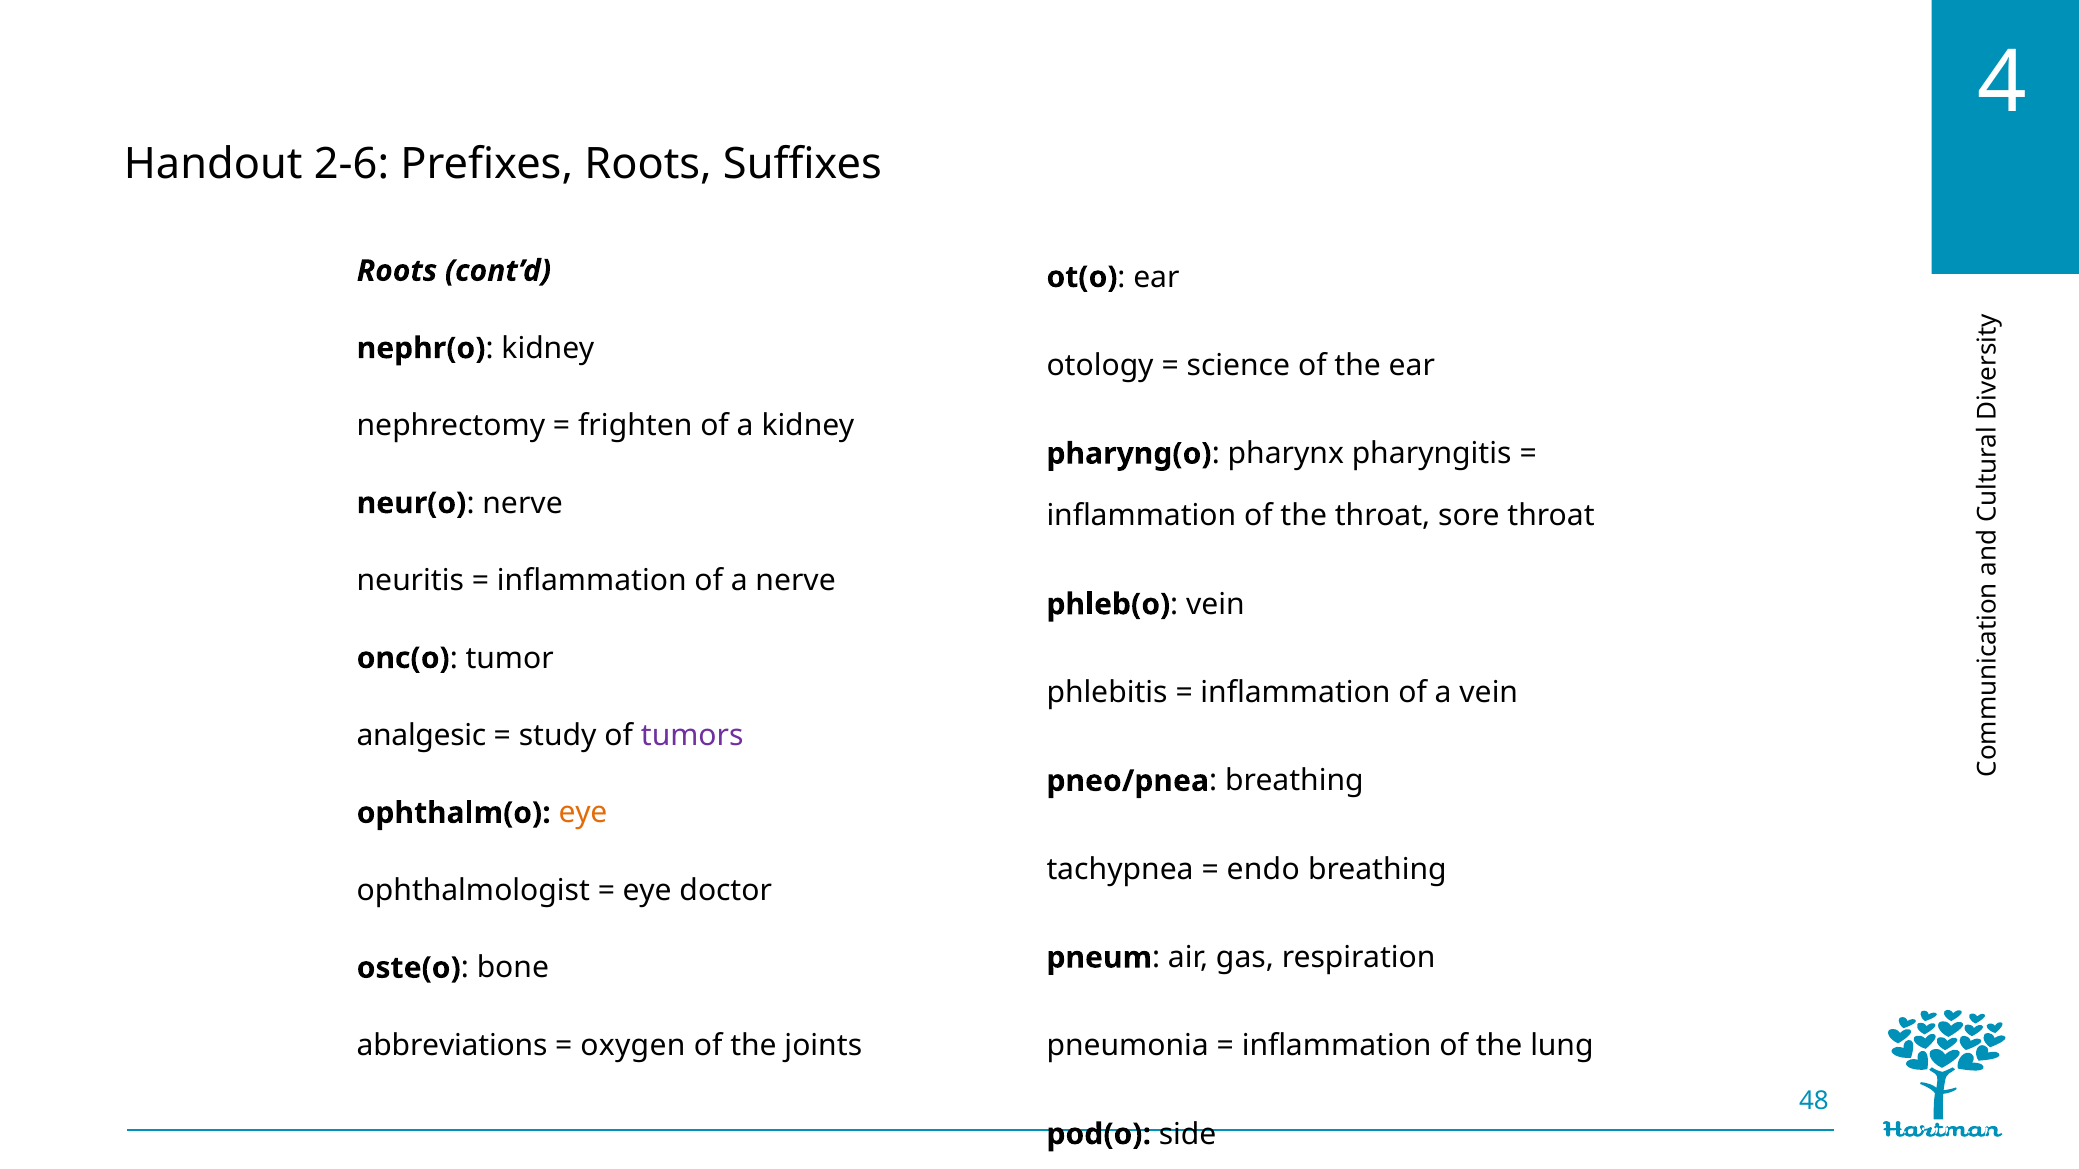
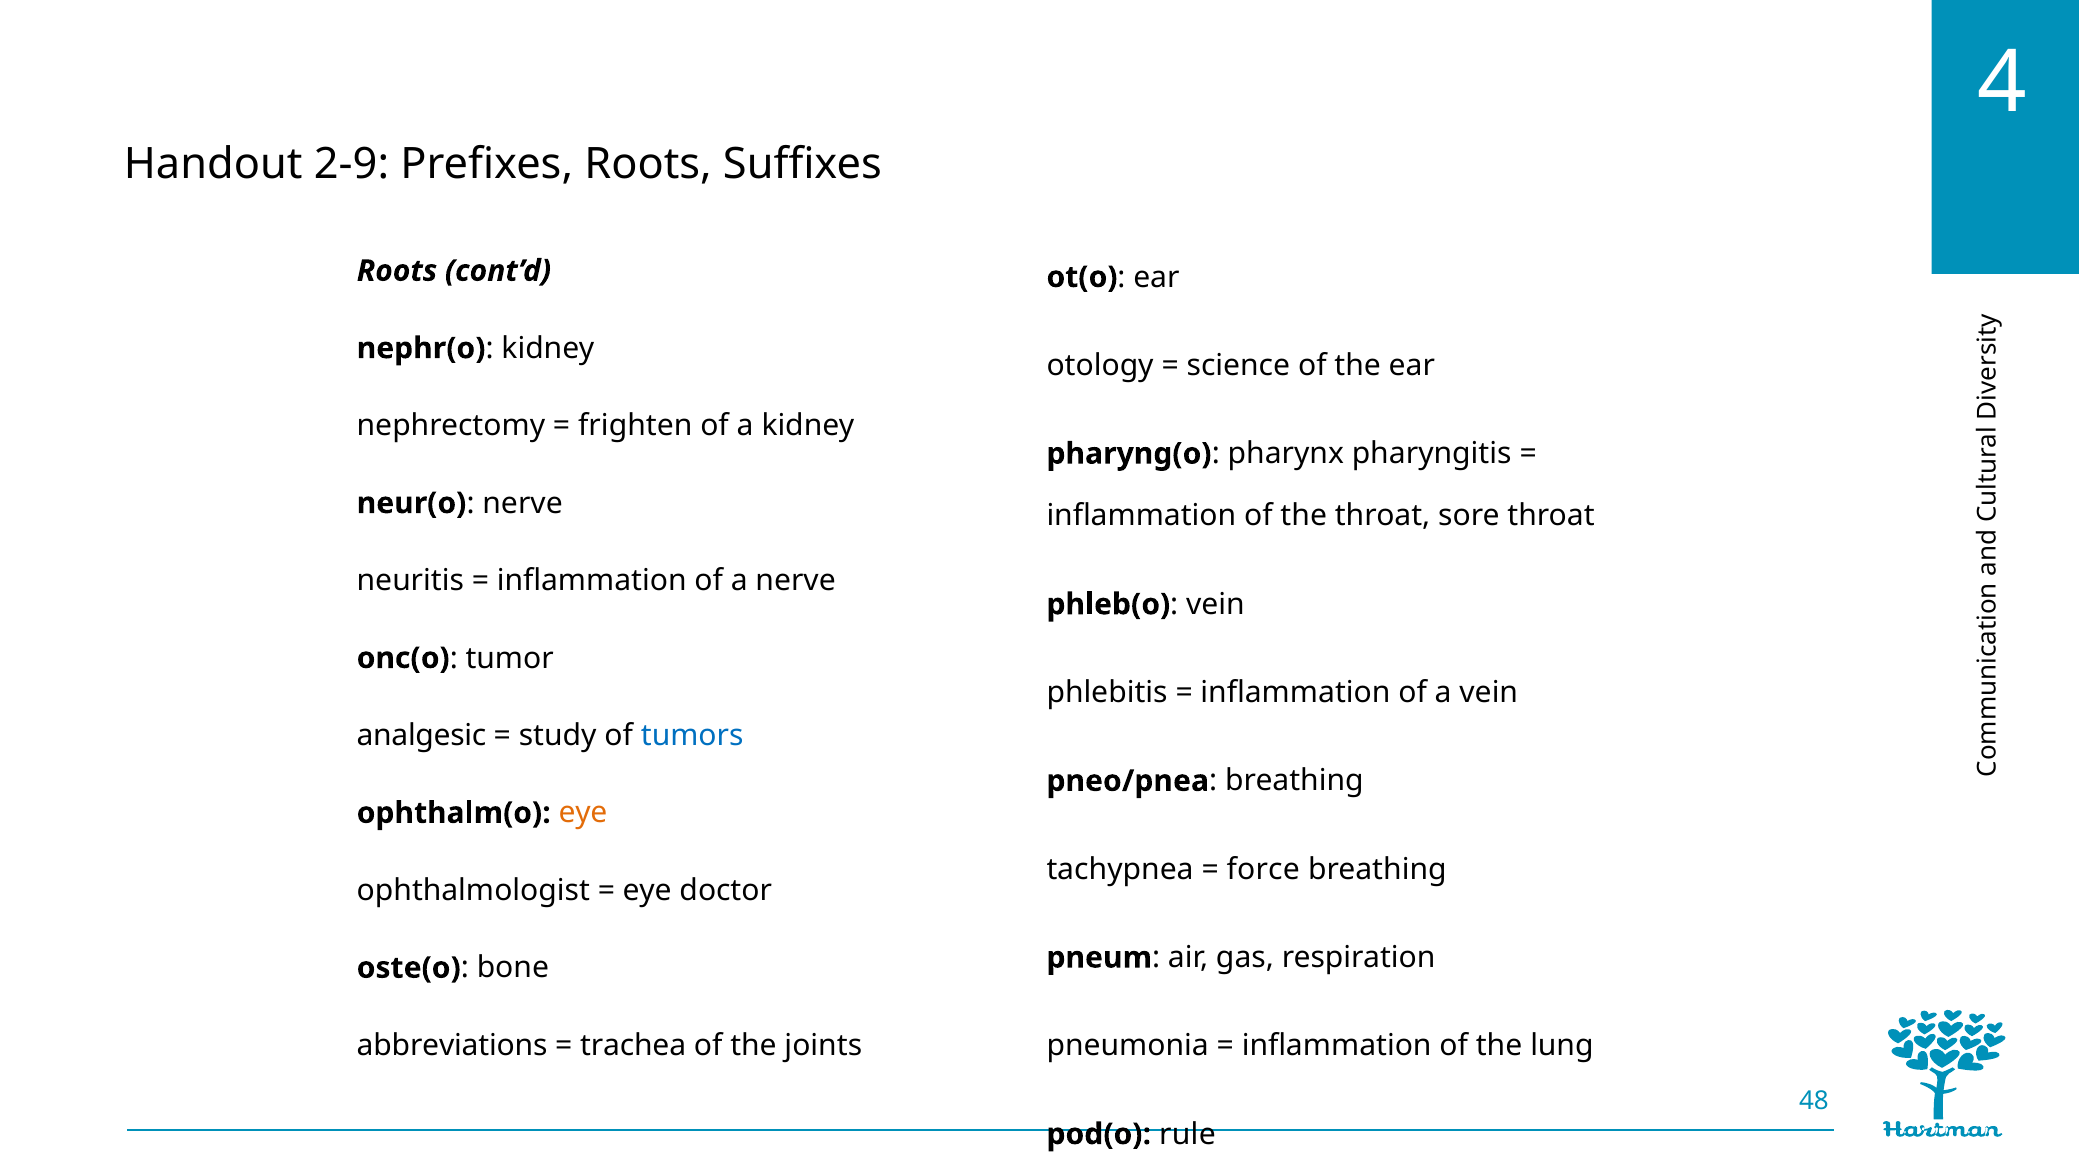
2-6: 2-6 -> 2-9
tumors colour: purple -> blue
endo: endo -> force
oxygen: oxygen -> trachea
side: side -> rule
